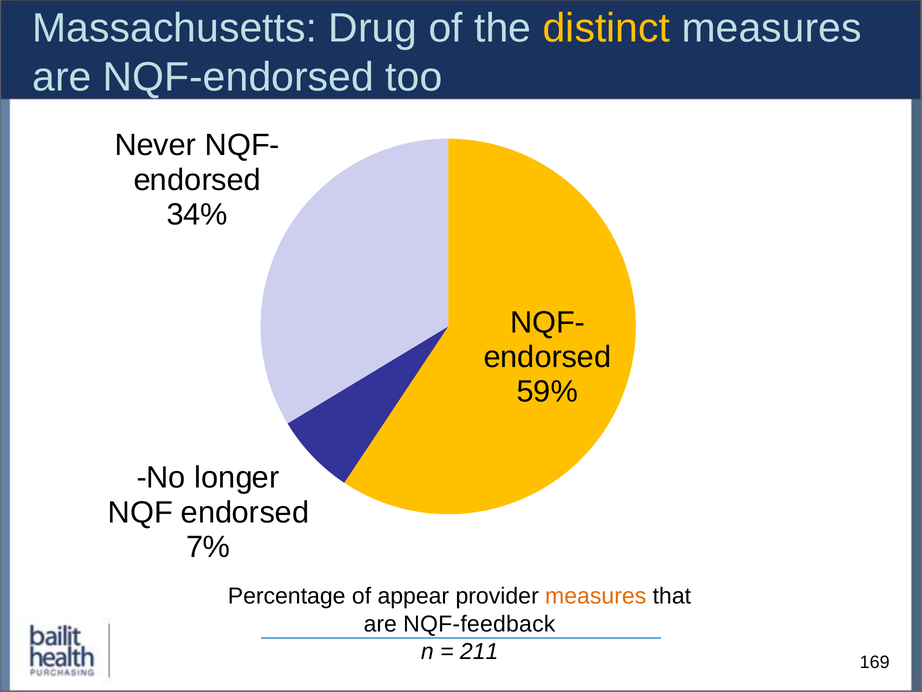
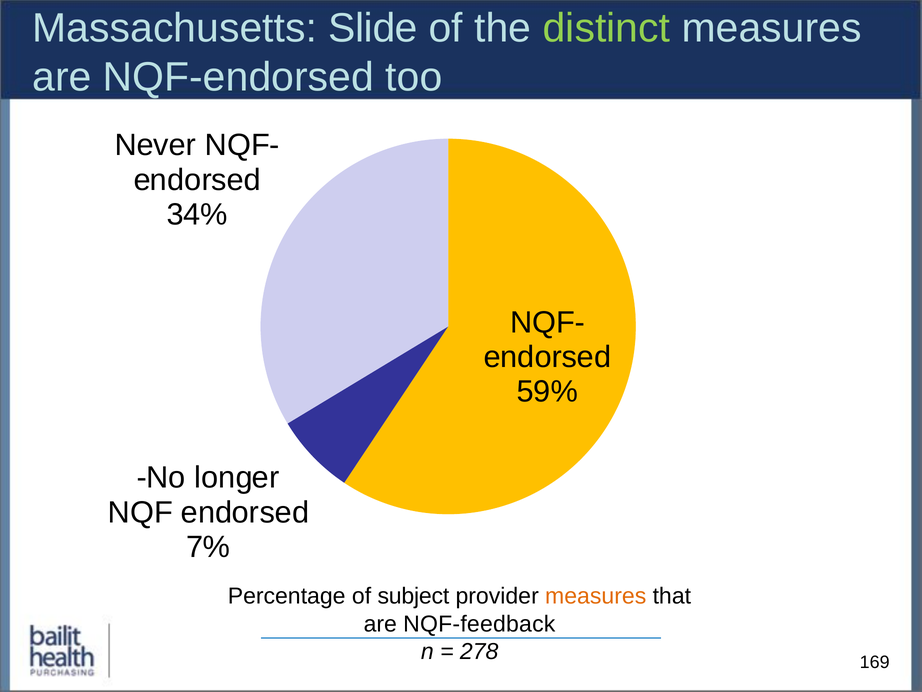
Drug: Drug -> Slide
distinct colour: yellow -> light green
appear: appear -> subject
211: 211 -> 278
